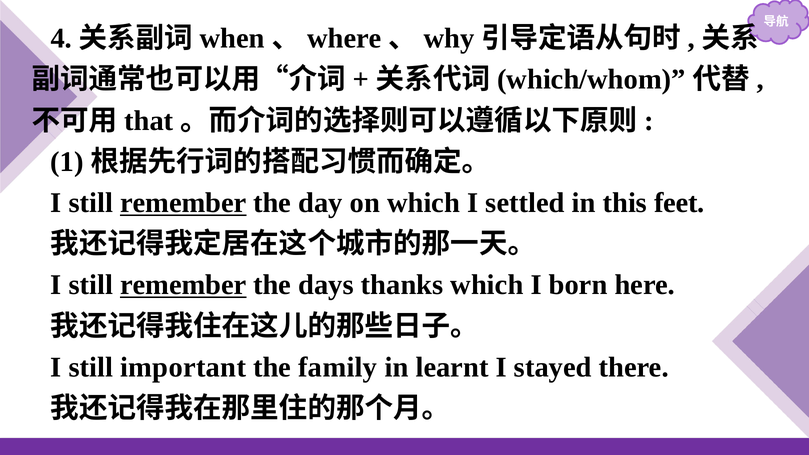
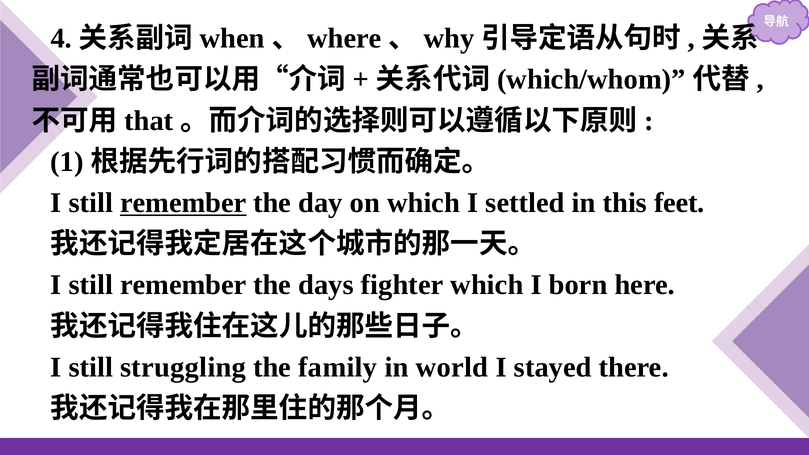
remember at (183, 285) underline: present -> none
thanks: thanks -> fighter
important: important -> struggling
learnt: learnt -> world
